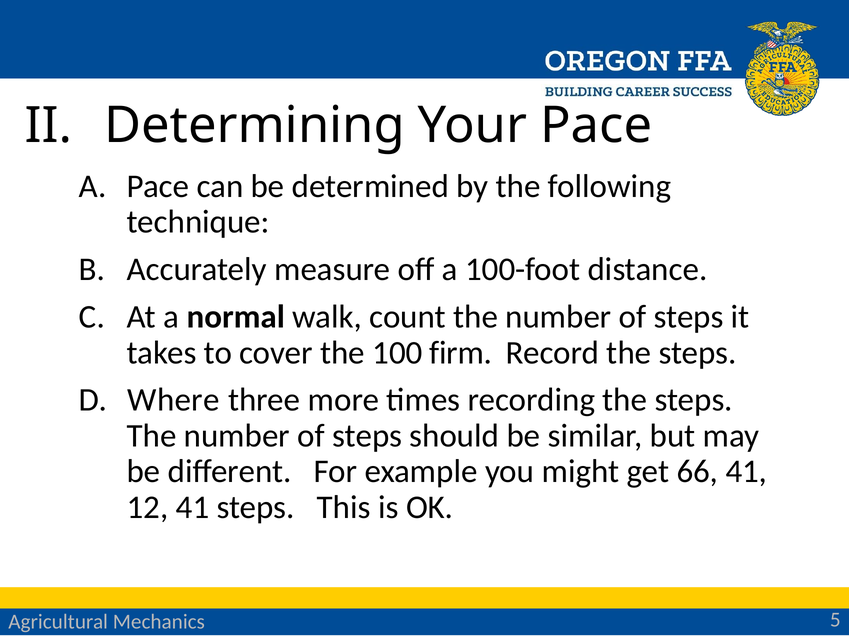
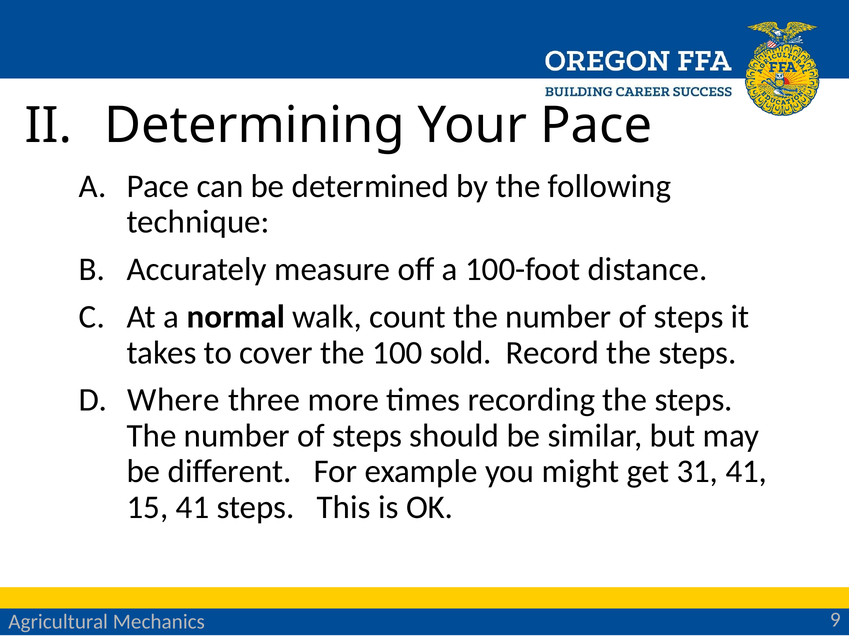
firm: firm -> sold
66: 66 -> 31
12: 12 -> 15
5: 5 -> 9
